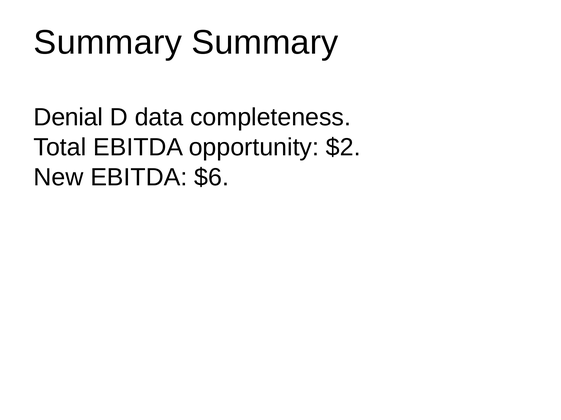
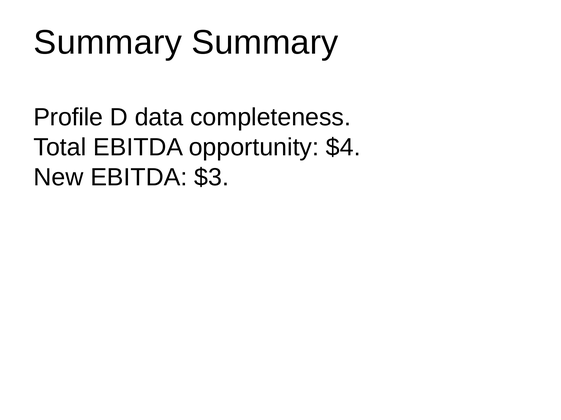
Denial: Denial -> Profile
$2: $2 -> $4
$6: $6 -> $3
